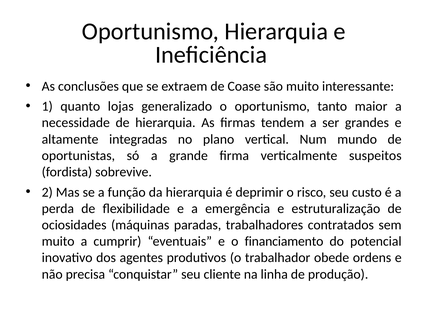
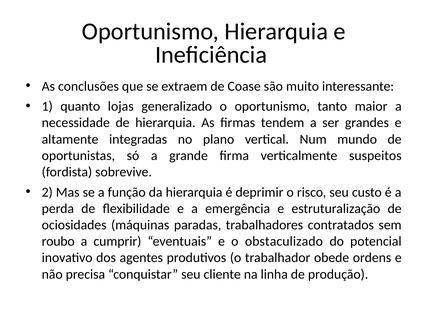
muito at (58, 241): muito -> roubo
financiamento: financiamento -> obstaculizado
